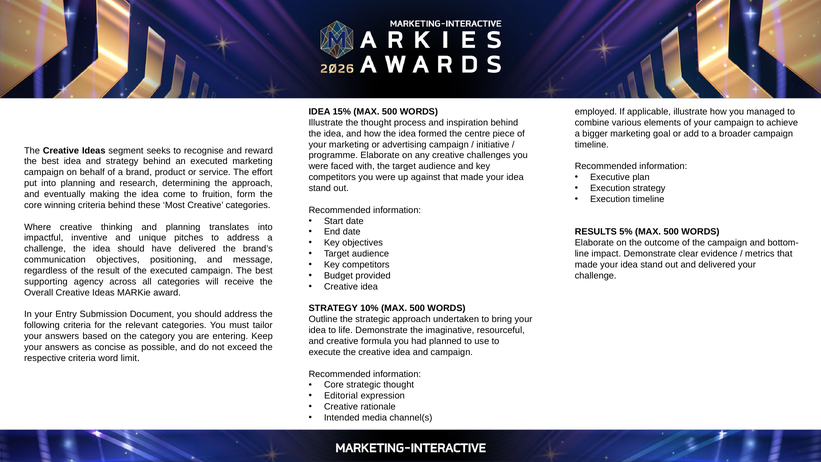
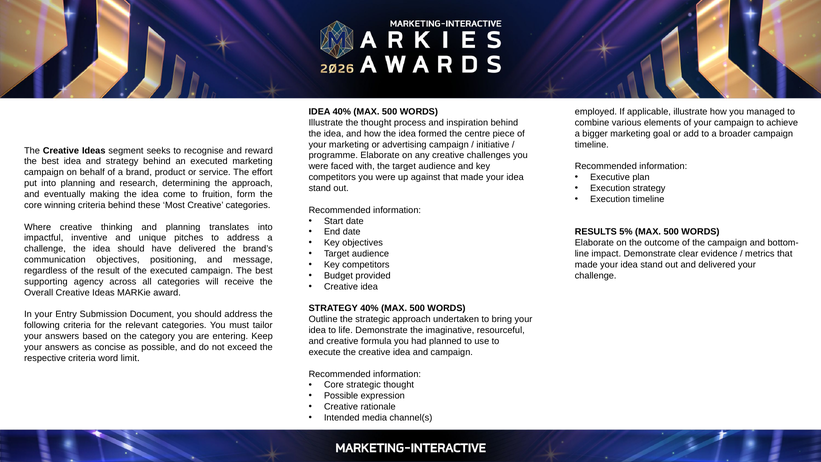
IDEA 15%: 15% -> 40%
STRATEGY 10%: 10% -> 40%
Editorial at (341, 396): Editorial -> Possible
